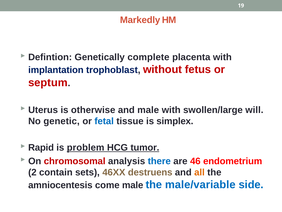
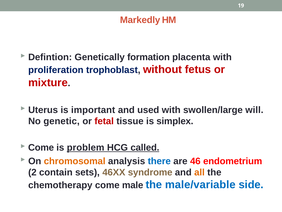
complete: complete -> formation
implantation: implantation -> proliferation
septum: septum -> mixture
otherwise: otherwise -> important
and male: male -> used
fetal colour: blue -> red
Rapid at (41, 147): Rapid -> Come
tumor: tumor -> called
chromosomal colour: red -> orange
destruens: destruens -> syndrome
amniocentesis: amniocentesis -> chemotherapy
